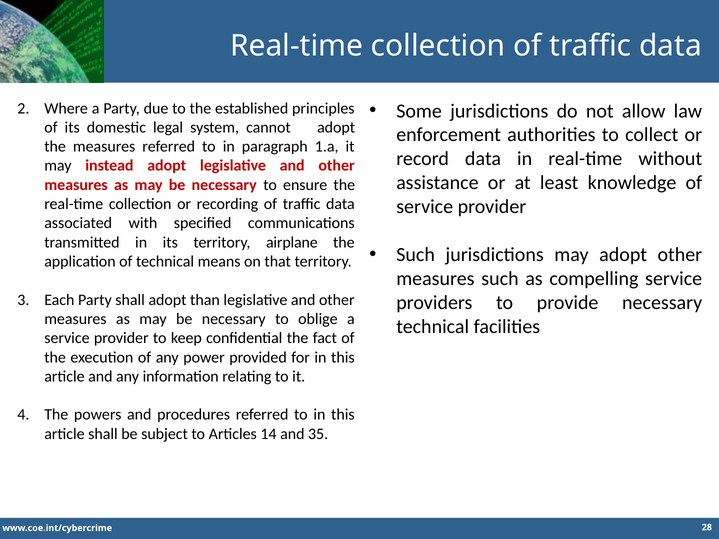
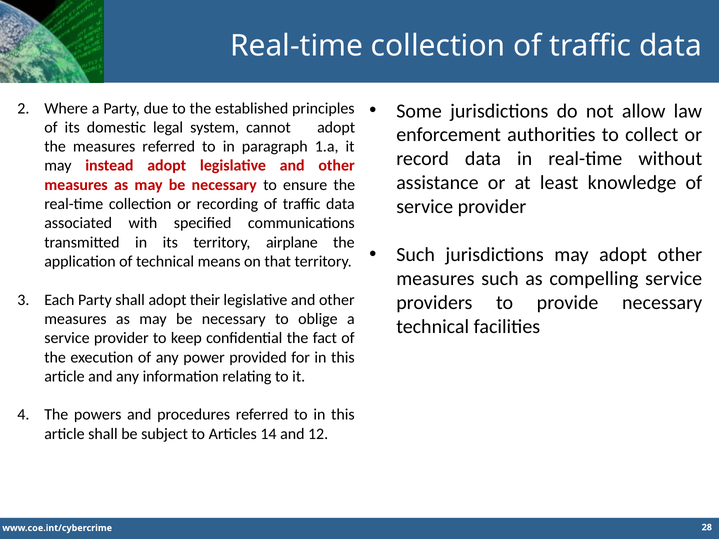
than: than -> their
35: 35 -> 12
